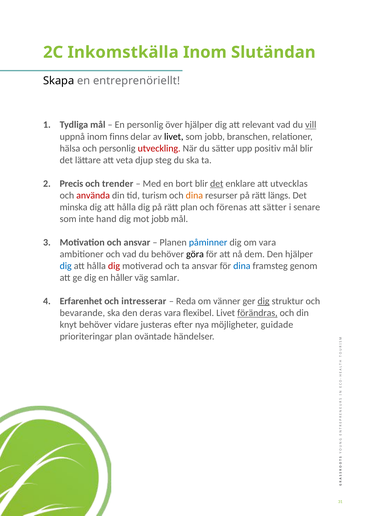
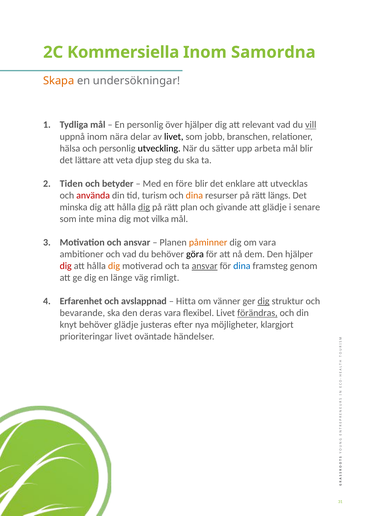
Inkomstkälla: Inkomstkälla -> Kommersiella
Slutändan: Slutändan -> Samordna
Skapa colour: black -> orange
entreprenöriellt: entreprenöriellt -> undersökningar
finns: finns -> nära
utveckling colour: red -> black
positiv: positiv -> arbeta
Precis: Precis -> Tiden
trender: trender -> betyder
bort: bort -> före
det at (217, 184) underline: present -> none
dig at (144, 207) underline: none -> present
förenas: förenas -> givande
att sätter: sätter -> glädje
hand: hand -> mina
mot jobb: jobb -> vilka
påminner colour: blue -> orange
dig at (66, 266) colour: blue -> red
dig at (114, 266) colour: red -> orange
ansvar at (205, 266) underline: none -> present
håller: håller -> länge
samlar: samlar -> rimligt
intresserar: intresserar -> avslappnad
Reda: Reda -> Hitta
behöver vidare: vidare -> glädje
guidade: guidade -> klargjort
prioriteringar plan: plan -> livet
